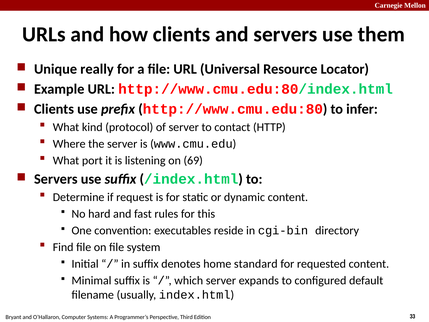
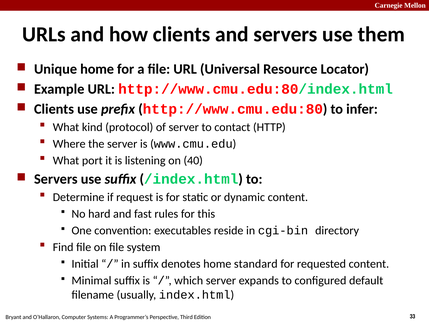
Unique really: really -> home
69: 69 -> 40
